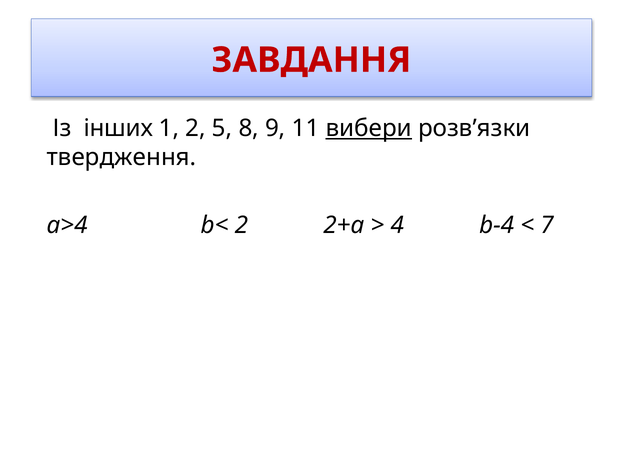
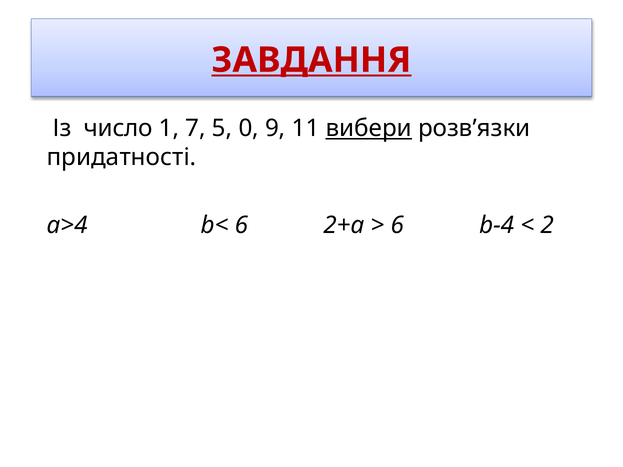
ЗАВДАННЯ underline: none -> present
інших: інших -> число
1 2: 2 -> 7
8: 8 -> 0
твердження: твердження -> придатності
b< 2: 2 -> 6
4 at (397, 225): 4 -> 6
7: 7 -> 2
